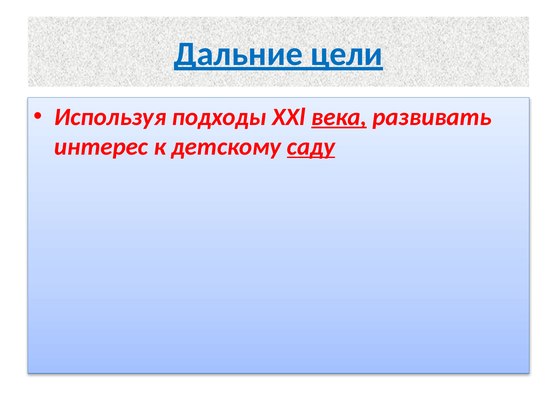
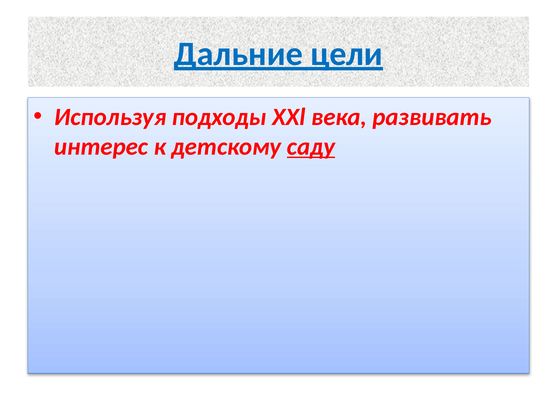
века underline: present -> none
